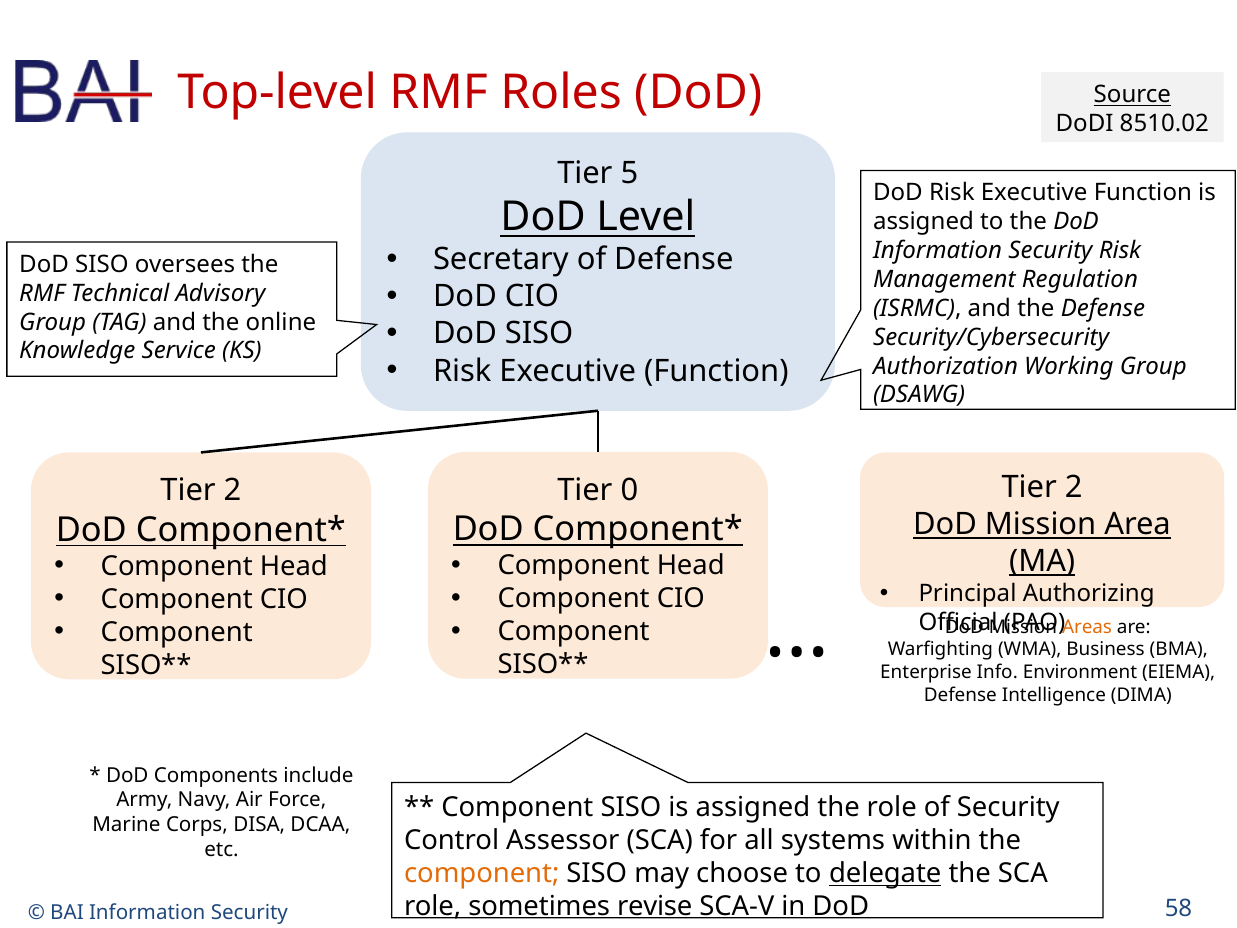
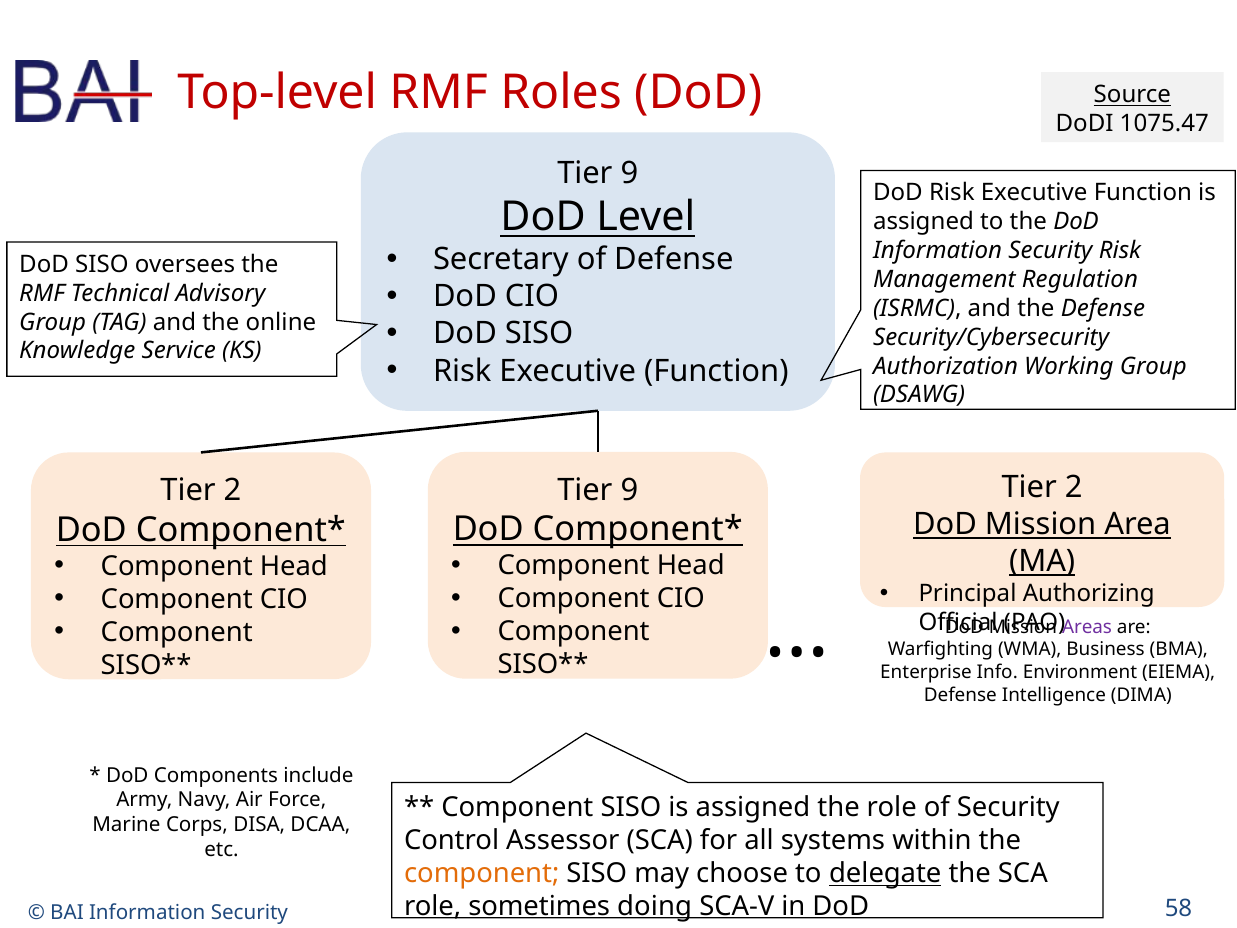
8510.02: 8510.02 -> 1075.47
5 at (629, 173): 5 -> 9
0 at (629, 490): 0 -> 9
Areas colour: orange -> purple
revise: revise -> doing
